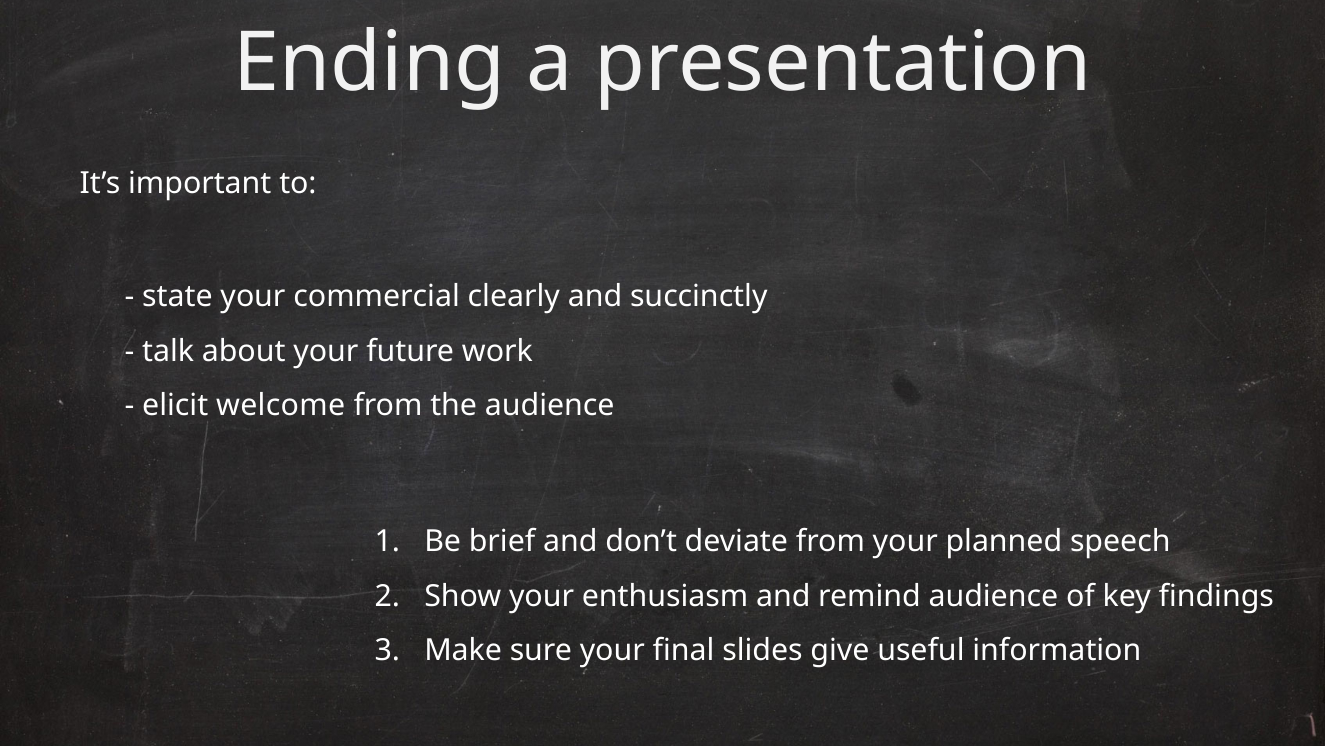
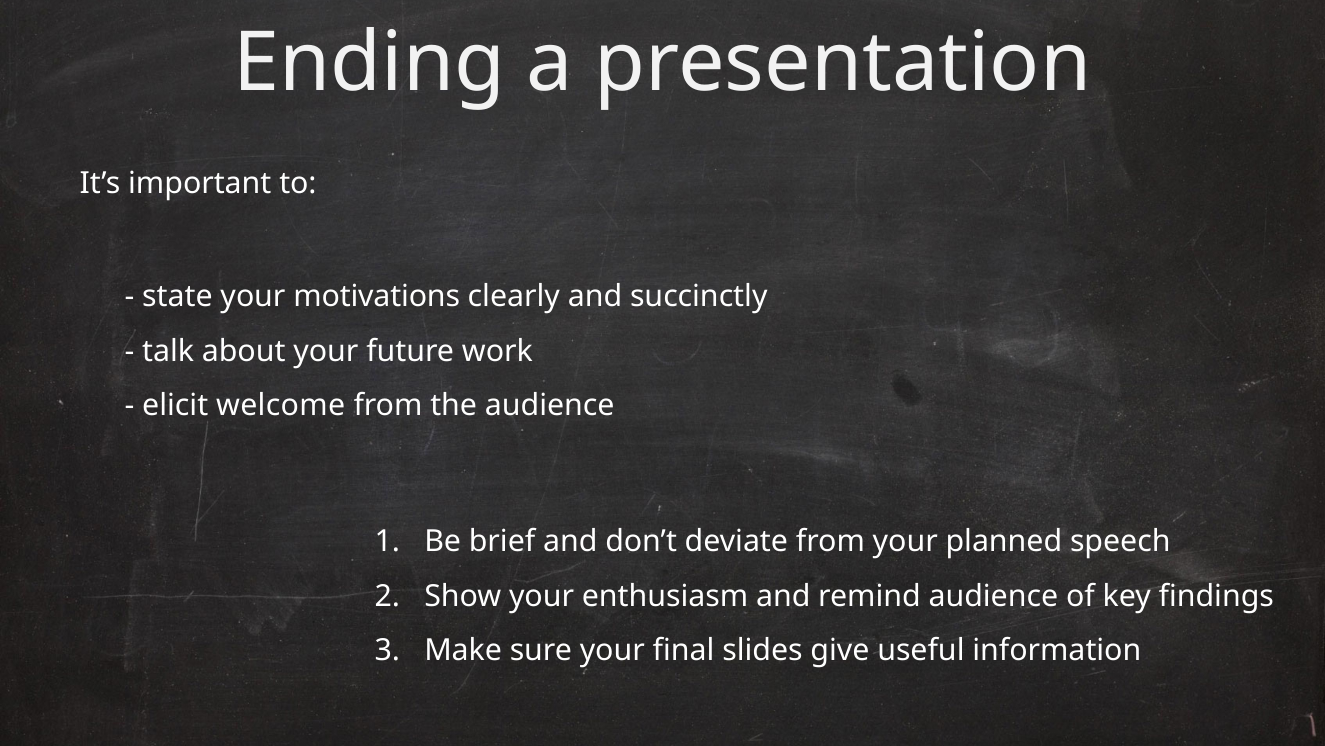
commercial: commercial -> motivations
